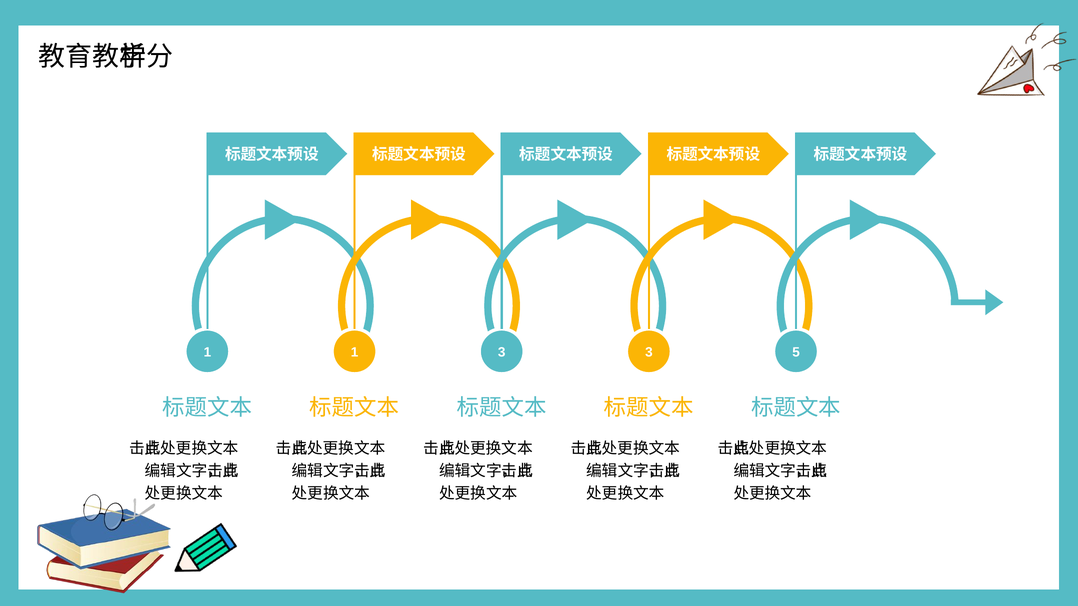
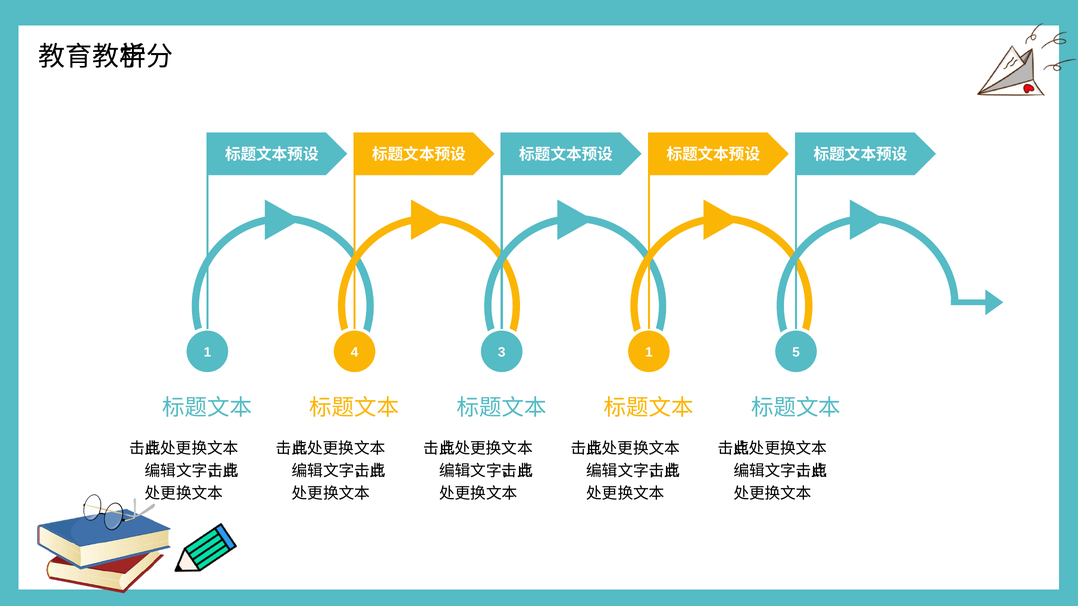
1 1: 1 -> 4
3 3: 3 -> 1
